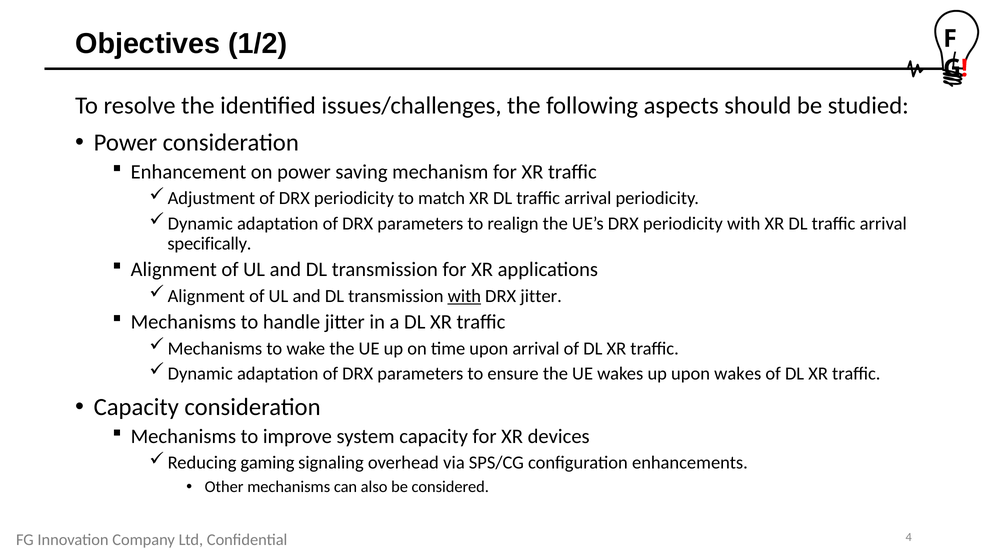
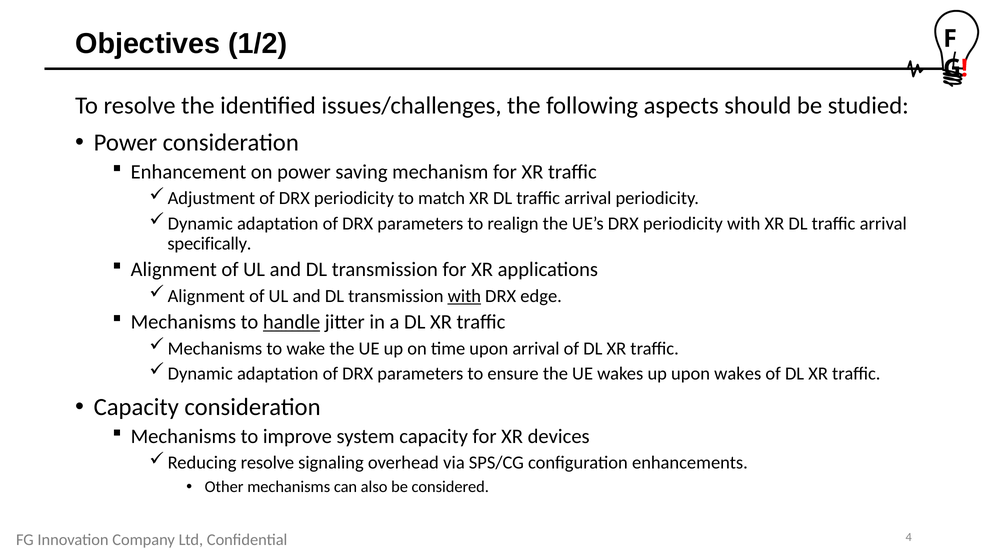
DRX jitter: jitter -> edge
handle underline: none -> present
gaming at (267, 463): gaming -> resolve
